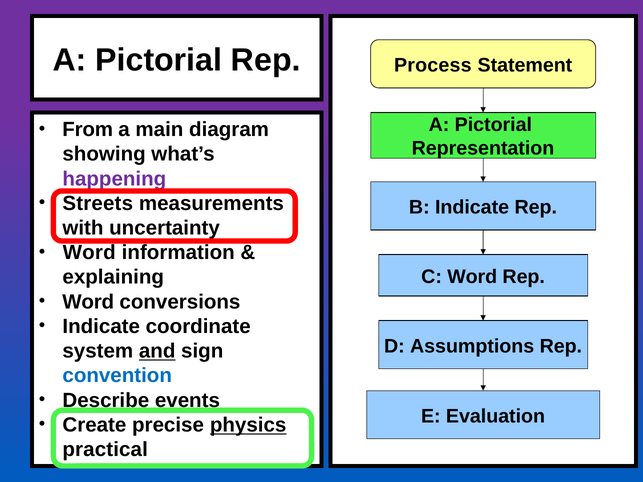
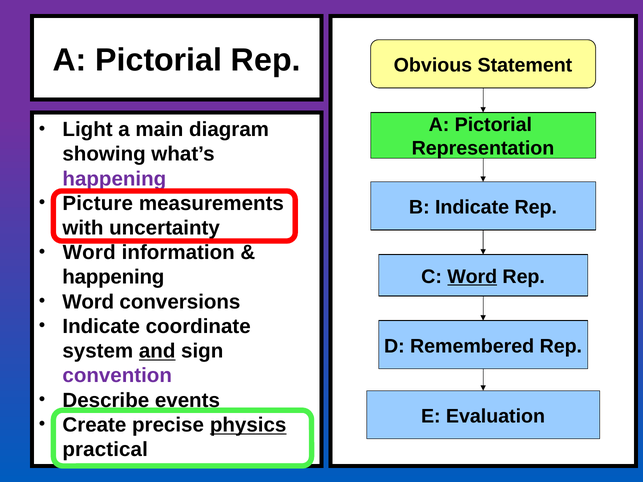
Process: Process -> Obvious
From: From -> Light
Streets: Streets -> Picture
Word at (472, 277) underline: none -> present
explaining at (113, 277): explaining -> happening
Assumptions: Assumptions -> Remembered
convention colour: blue -> purple
